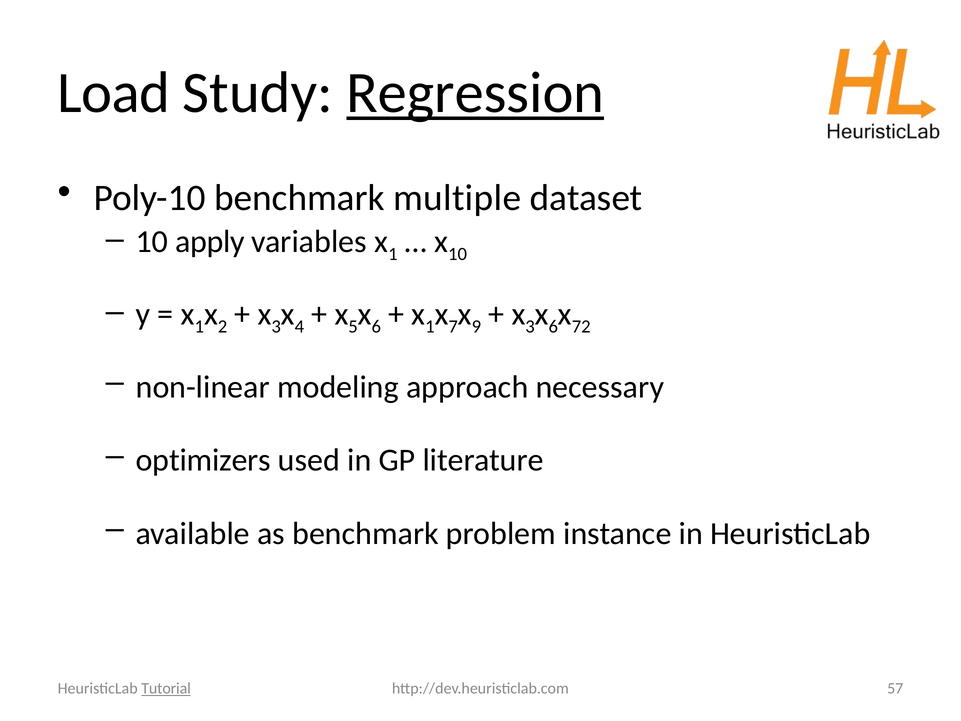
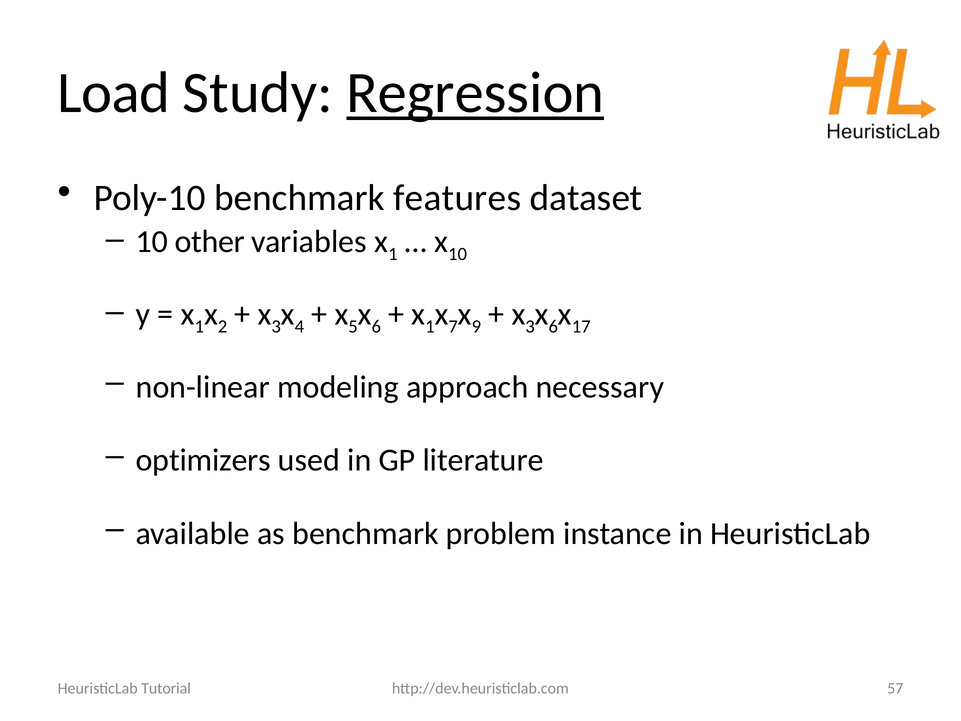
multiple: multiple -> features
apply: apply -> other
72: 72 -> 17
Tutorial underline: present -> none
